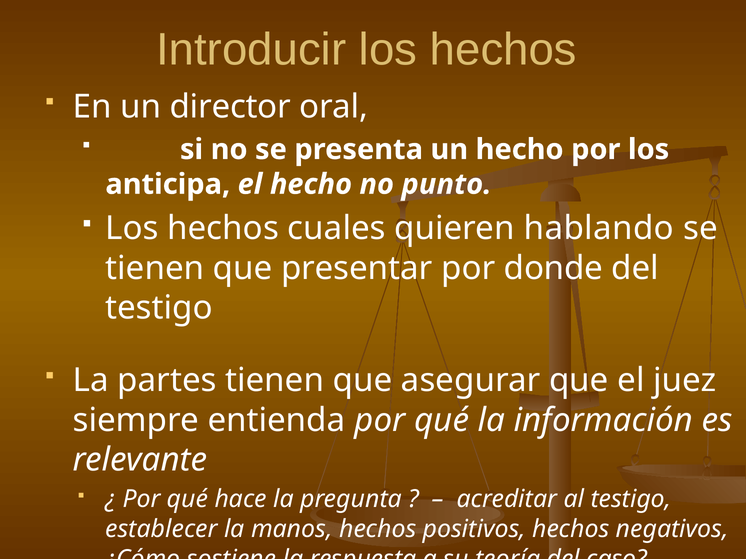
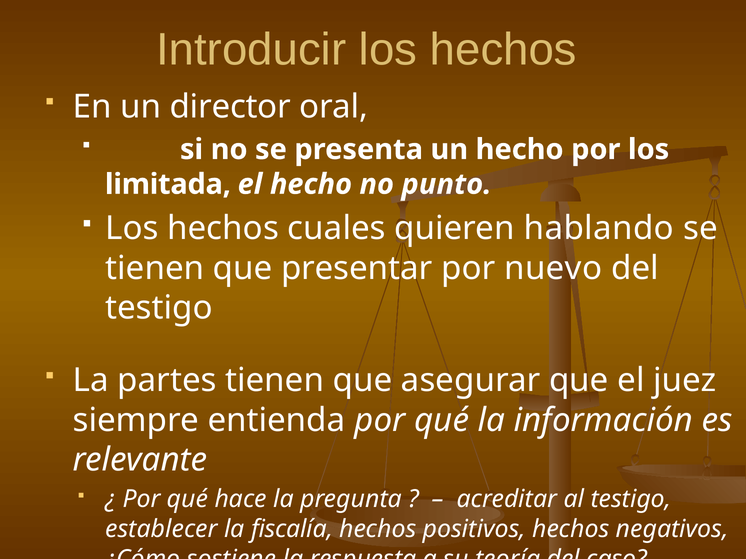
anticipa: anticipa -> limitada
donde: donde -> nuevo
manos: manos -> fiscalía
